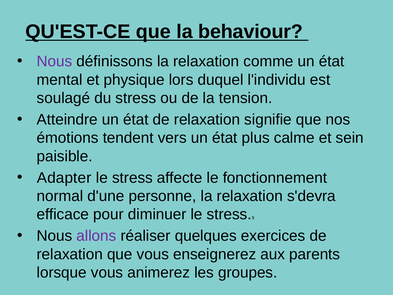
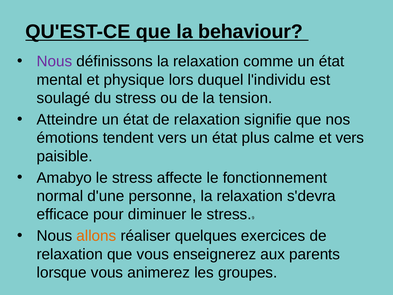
et sein: sein -> vers
Adapter: Adapter -> Amabyo
allons colour: purple -> orange
